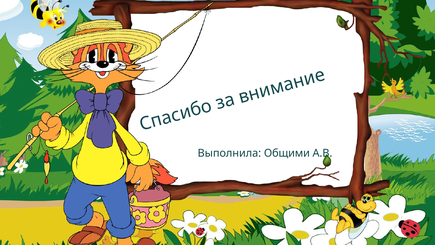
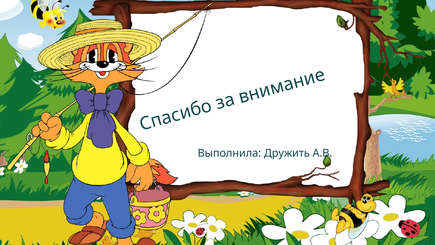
Общими: Общими -> Дружить
